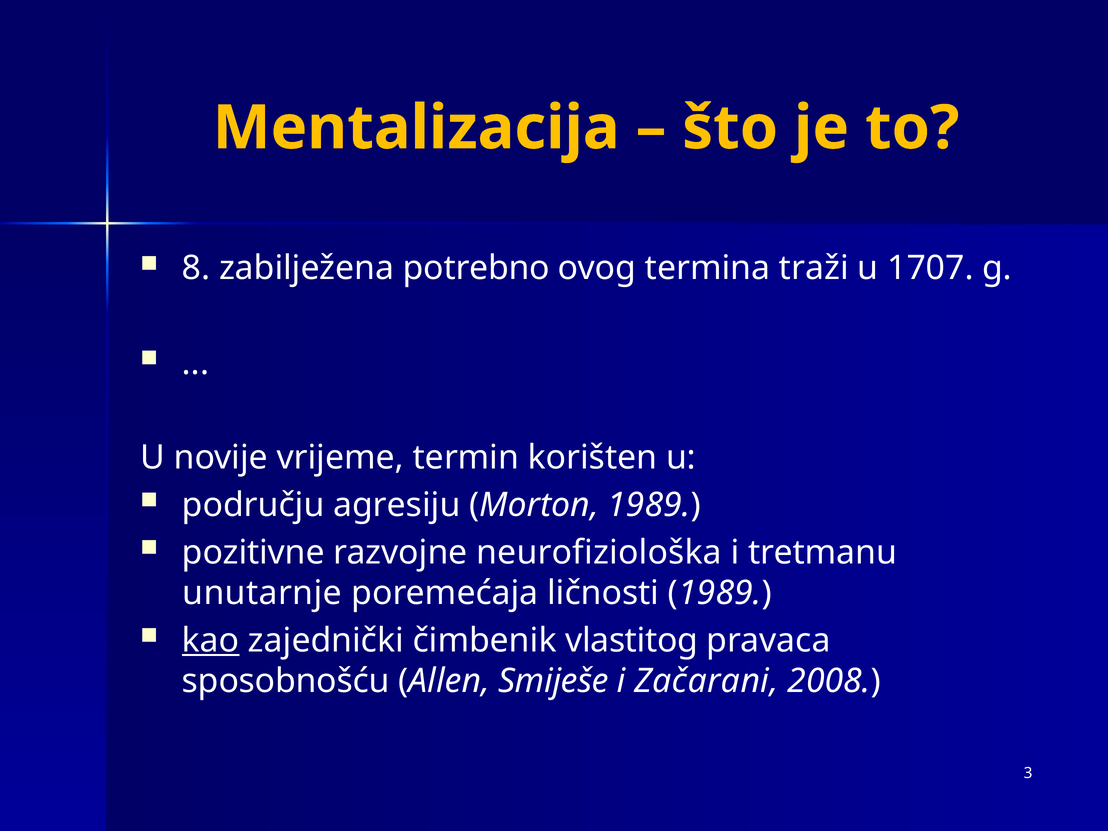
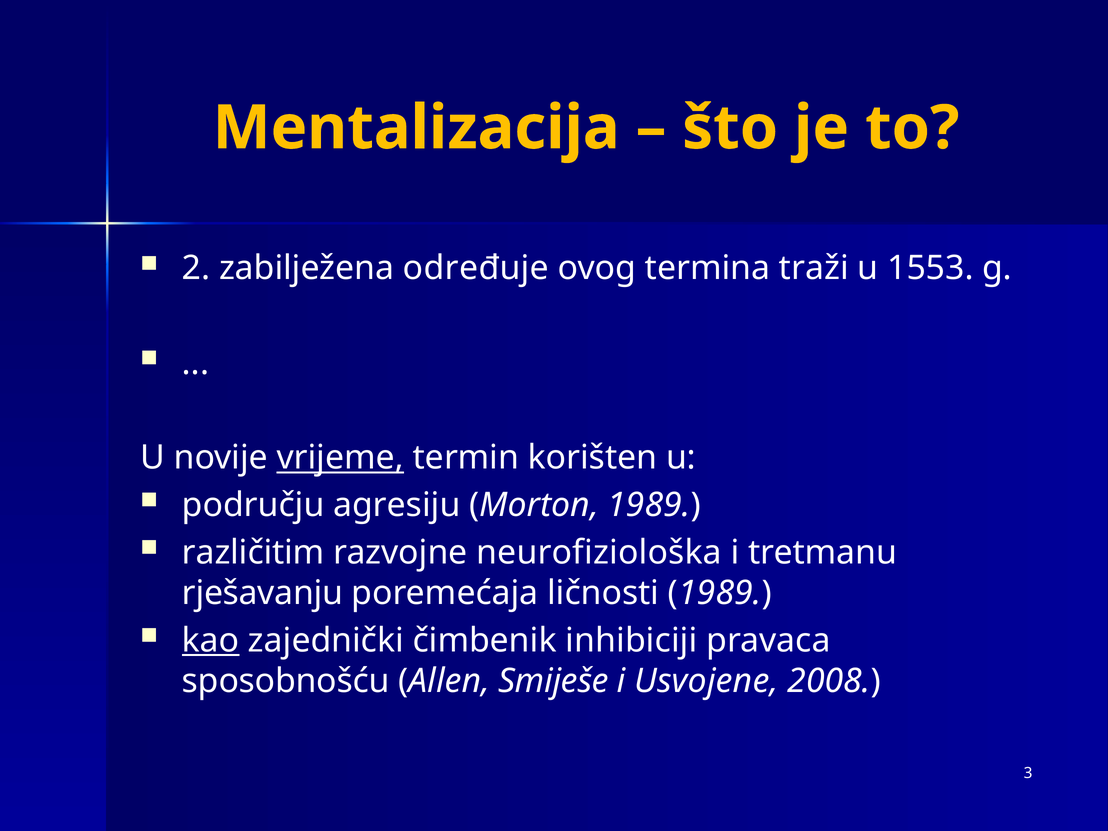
8: 8 -> 2
potrebno: potrebno -> određuje
1707: 1707 -> 1553
vrijeme underline: none -> present
pozitivne: pozitivne -> različitim
unutarnje: unutarnje -> rješavanju
vlastitog: vlastitog -> inhibiciji
Začarani: Začarani -> Usvojene
